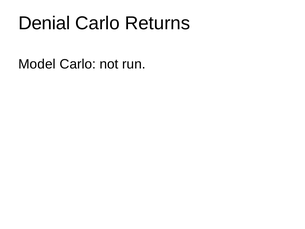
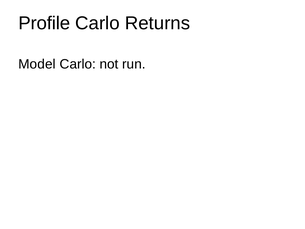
Denial: Denial -> Profile
